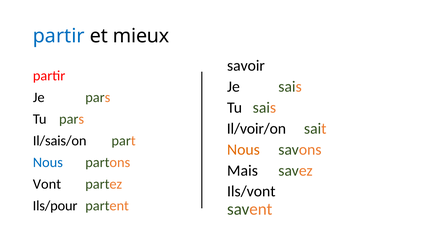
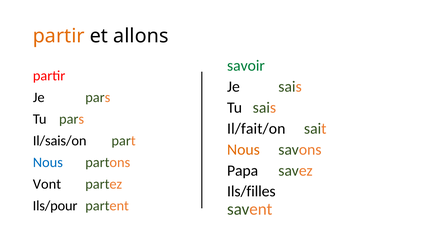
partir at (59, 36) colour: blue -> orange
mieux: mieux -> allons
savoir colour: black -> green
Il/voir/on: Il/voir/on -> Il/fait/on
Mais: Mais -> Papa
Ils/vont: Ils/vont -> Ils/filles
